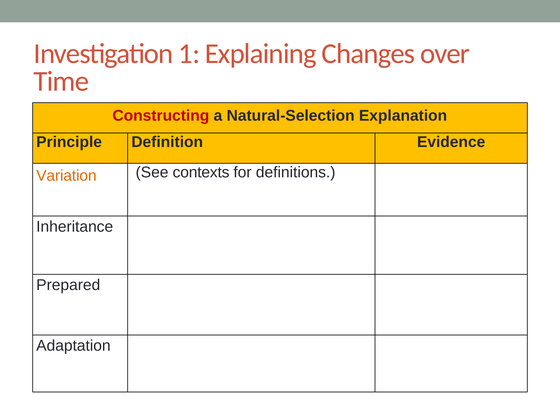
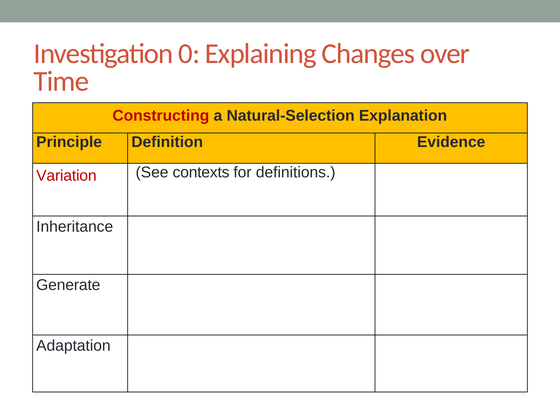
1: 1 -> 0
Variation colour: orange -> red
Prepared: Prepared -> Generate
